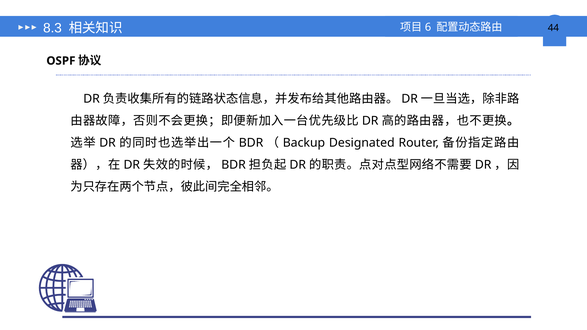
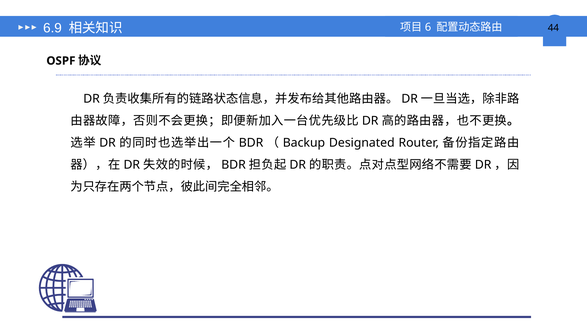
8.3: 8.3 -> 6.9
